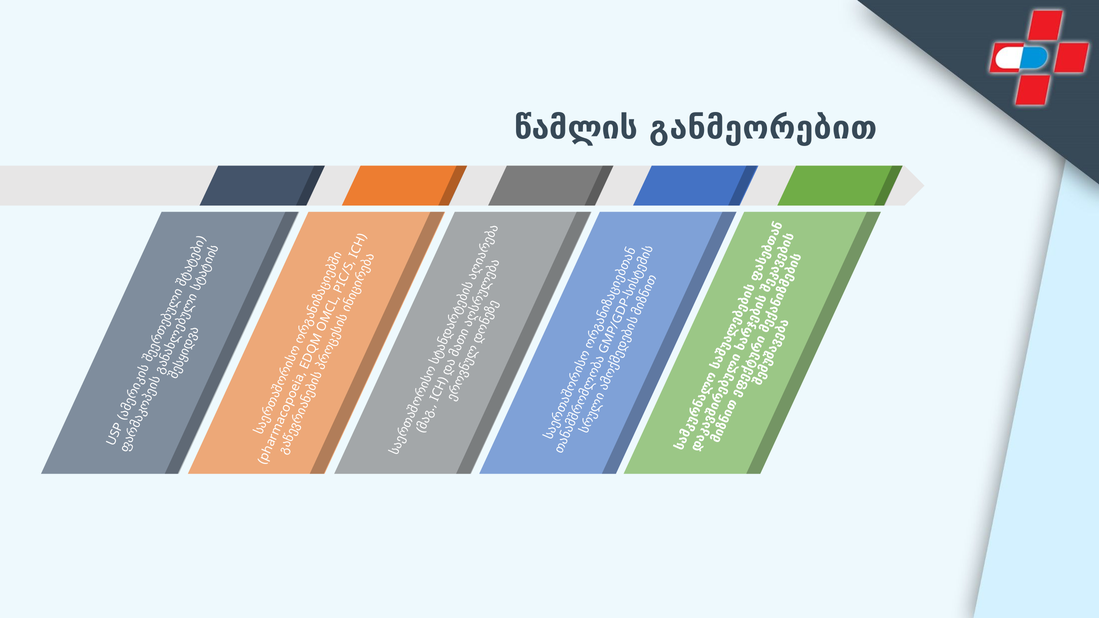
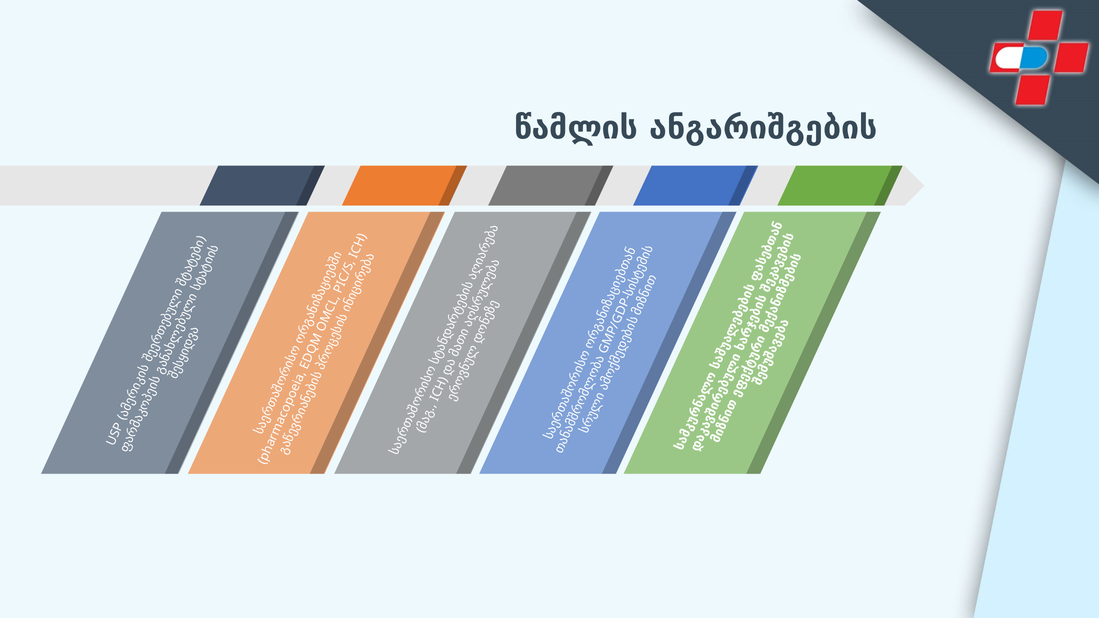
განმეორებით: განმეორებით -> ანგარიშგების
